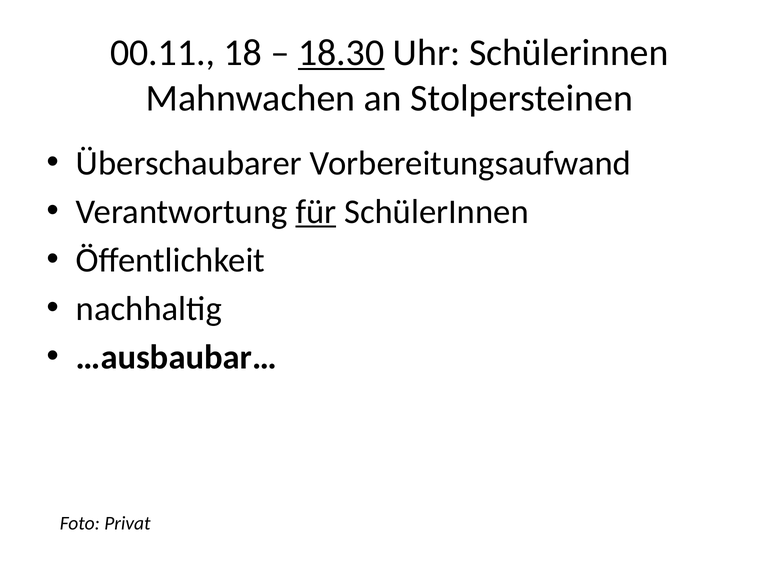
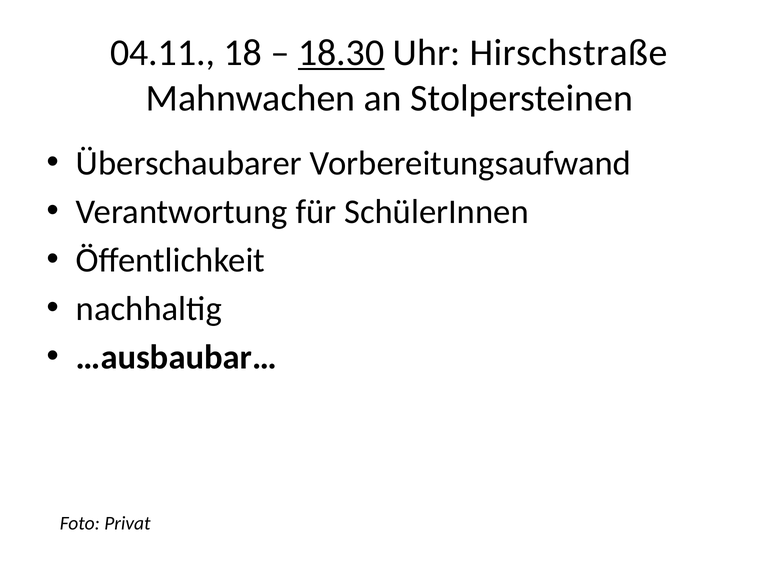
00.11: 00.11 -> 04.11
Uhr Schülerinnen: Schülerinnen -> Hirschstraße
für underline: present -> none
